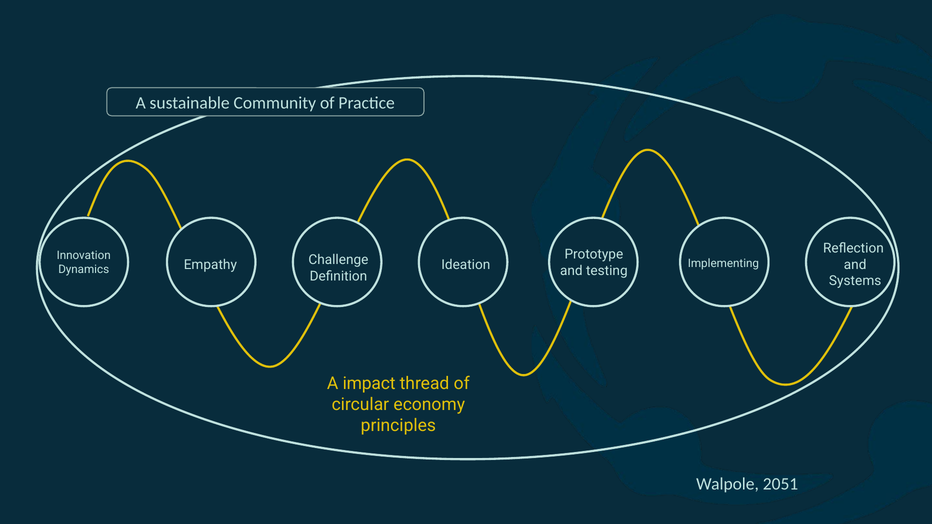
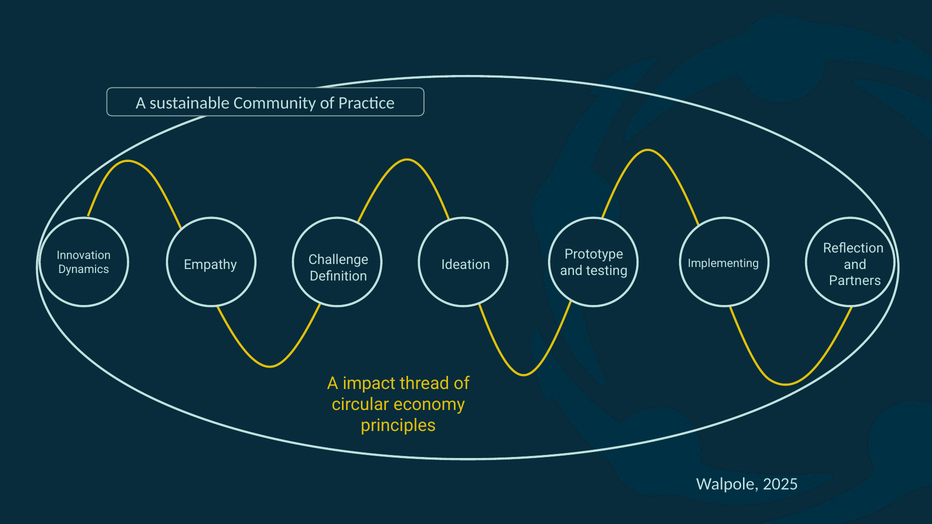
Systems: Systems -> Partners
2051: 2051 -> 2025
